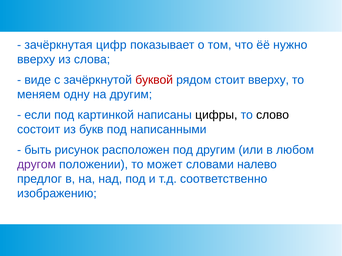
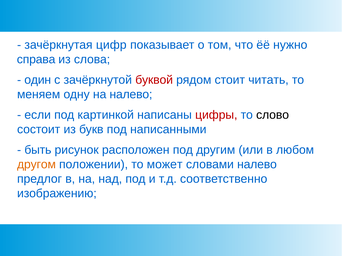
вверху at (36, 59): вверху -> справа
виде: виде -> один
стоит вверху: вверху -> читать
на другим: другим -> налево
цифры colour: black -> red
другом colour: purple -> orange
